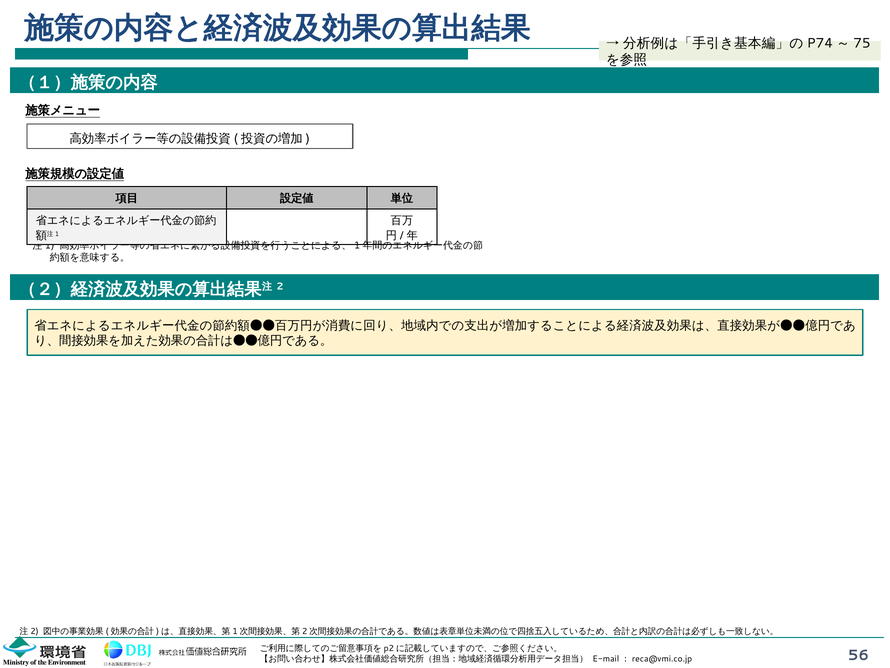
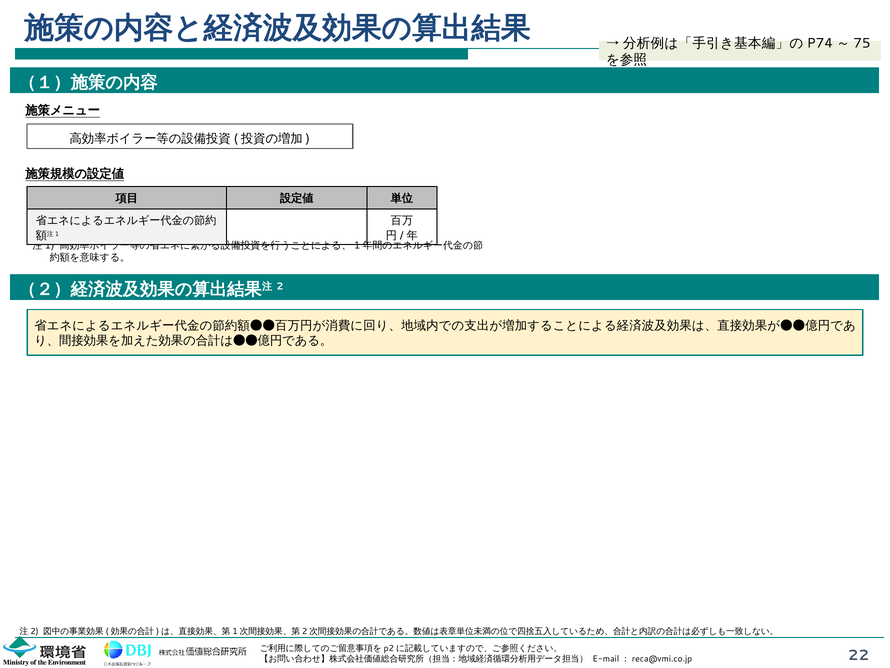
56: 56 -> 22
